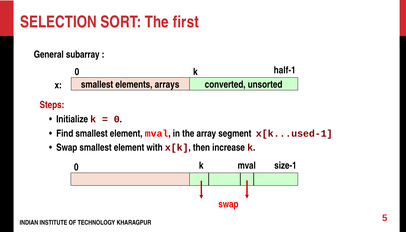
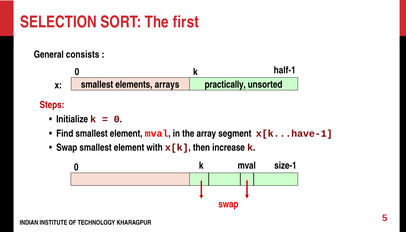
subarray: subarray -> consists
converted: converted -> practically
x[k...used-1: x[k...used-1 -> x[k...have-1
